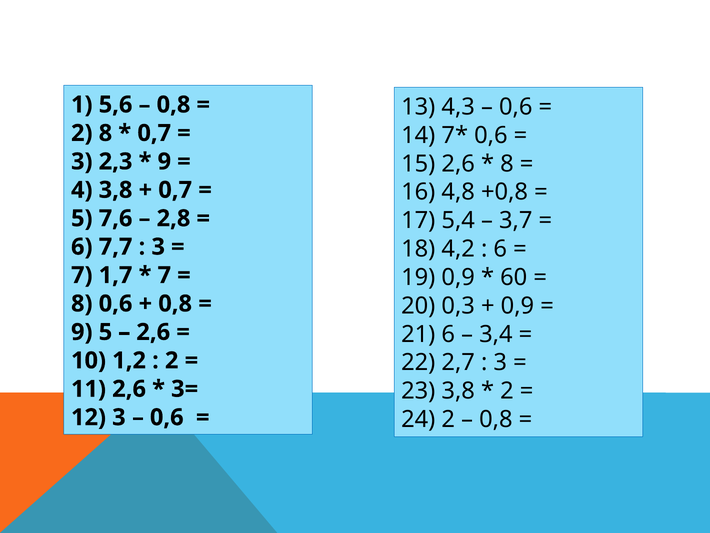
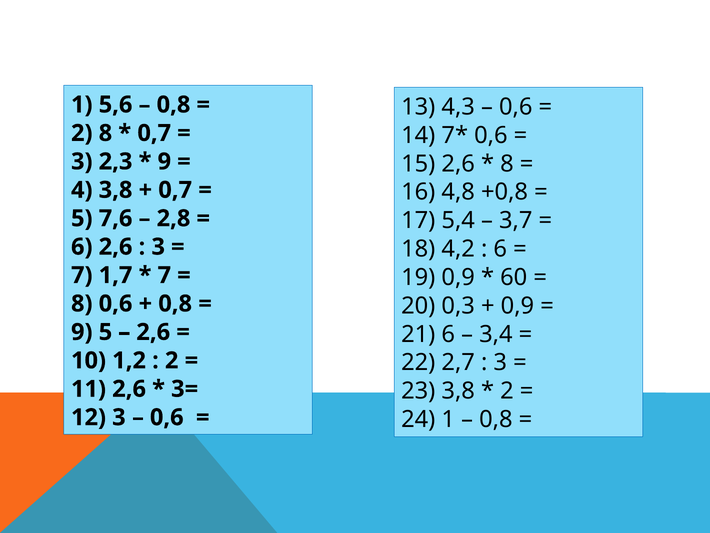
6 7,7: 7,7 -> 2,6
24 2: 2 -> 1
